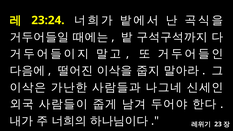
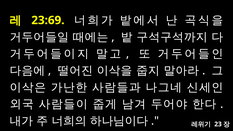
23:24: 23:24 -> 23:69
